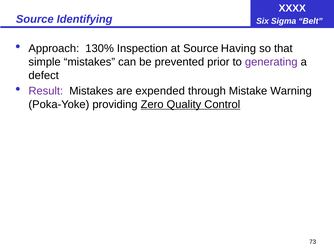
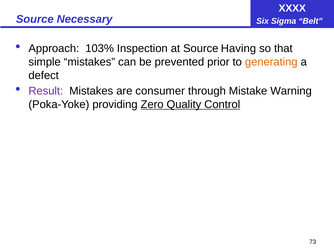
Identifying: Identifying -> Necessary
130%: 130% -> 103%
generating colour: purple -> orange
expended: expended -> consumer
